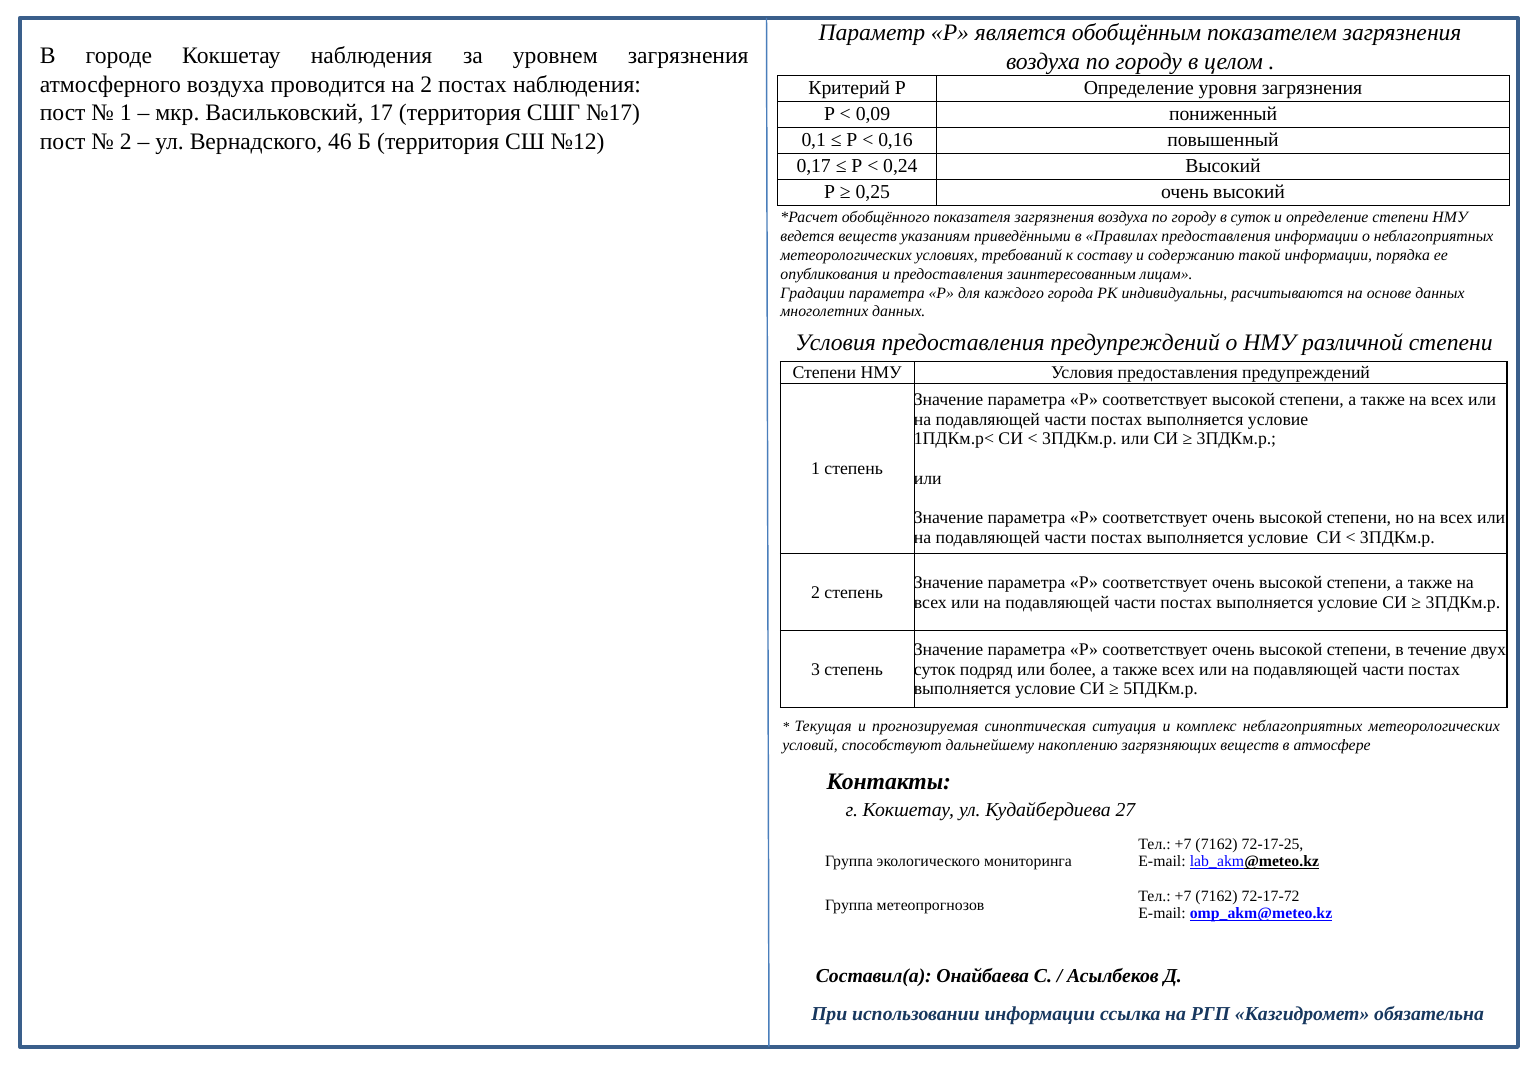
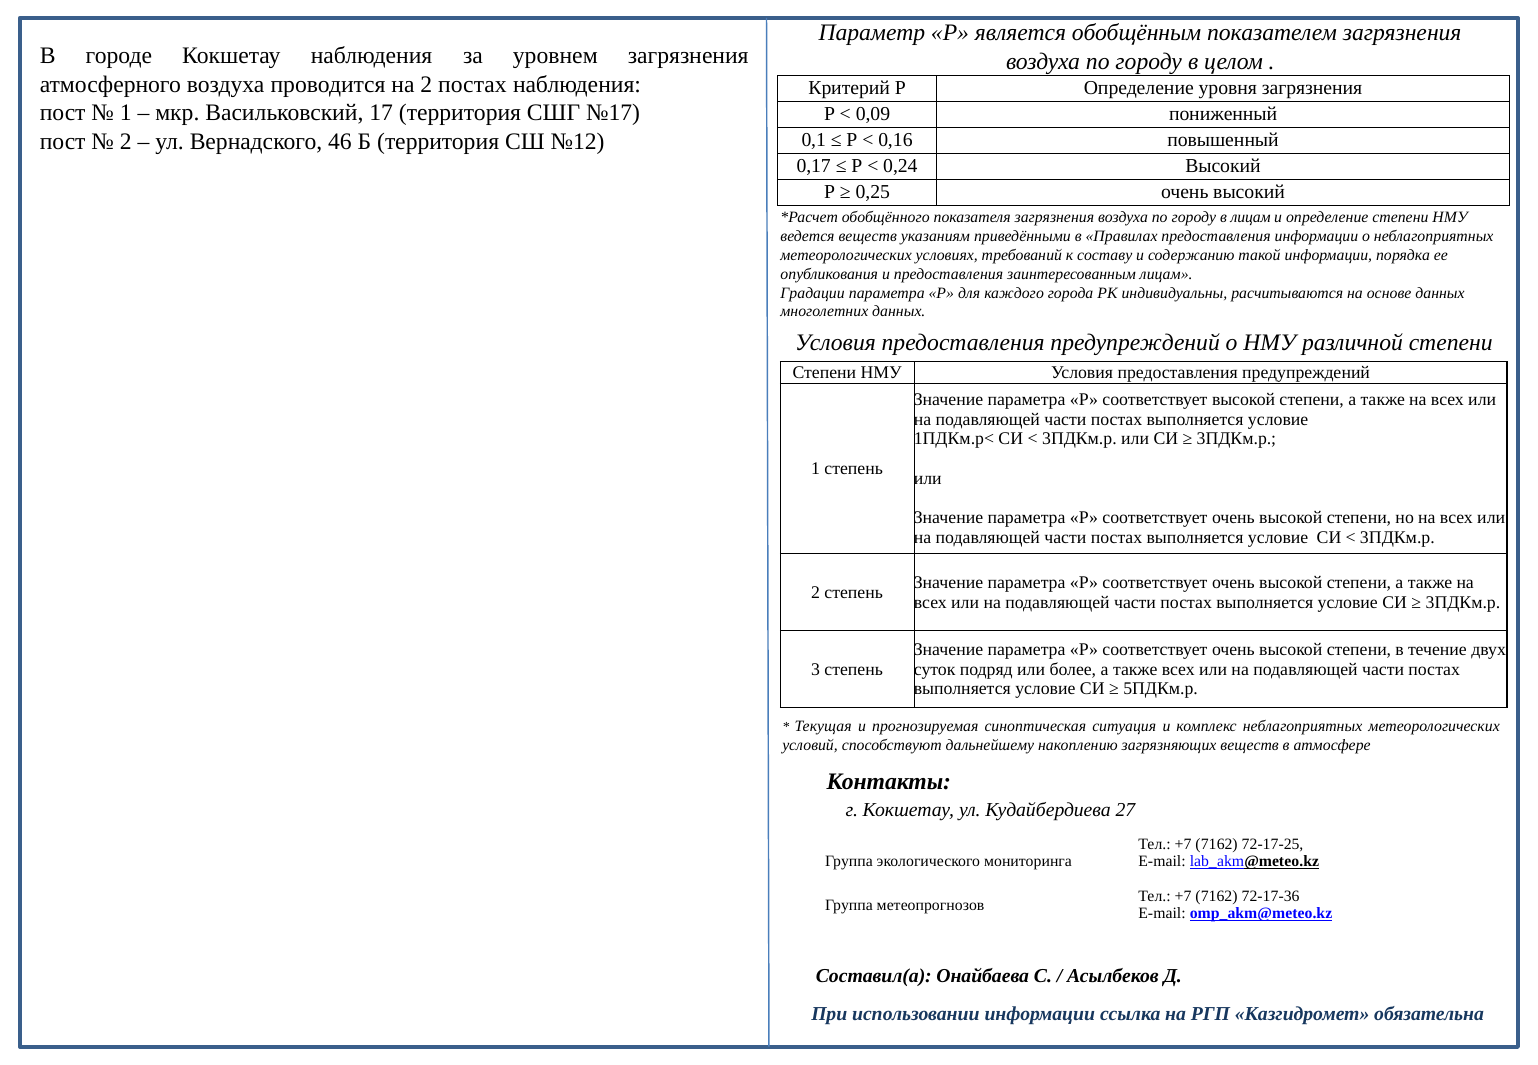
в суток: суток -> лицам
72-17-72: 72-17-72 -> 72-17-36
